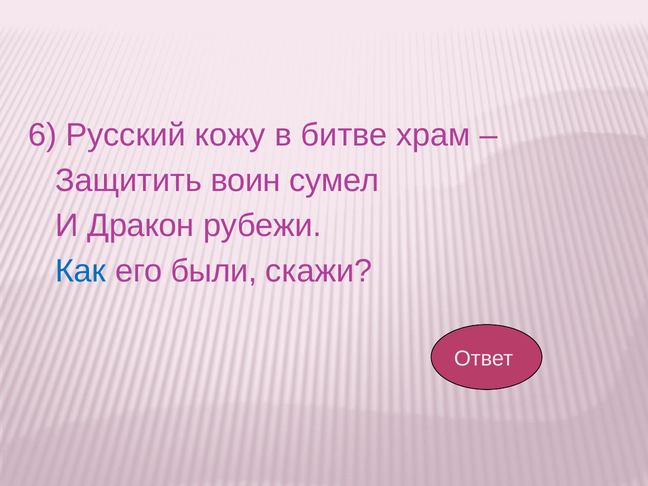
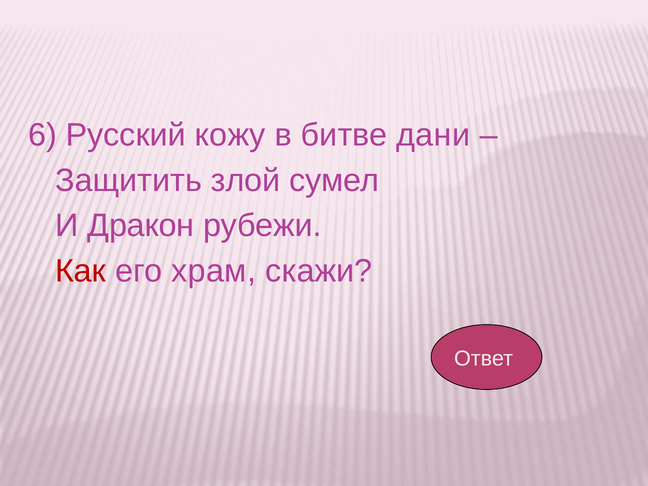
храм: храм -> дани
воин: воин -> злой
Как colour: blue -> red
были: были -> храм
